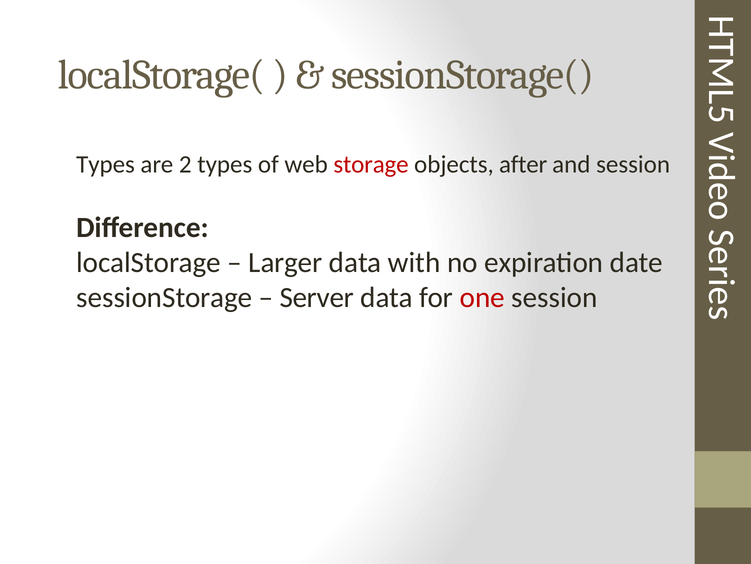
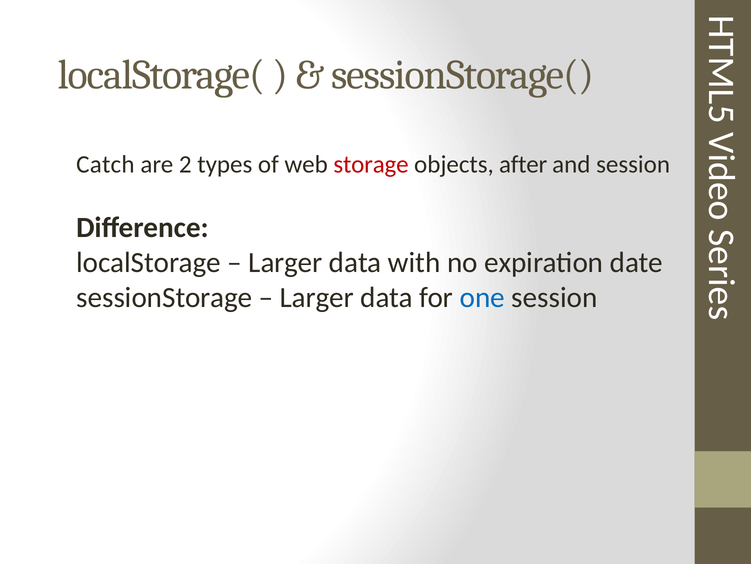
Types at (106, 164): Types -> Catch
Server at (317, 297): Server -> Larger
one colour: red -> blue
